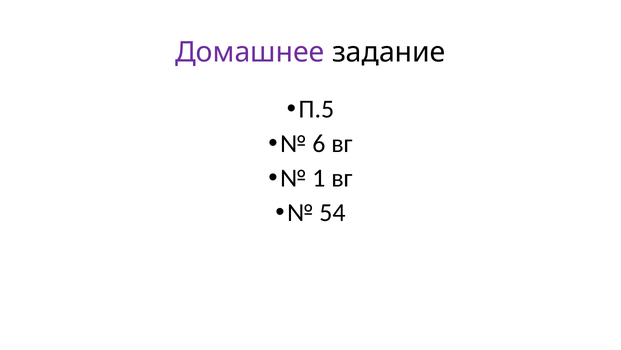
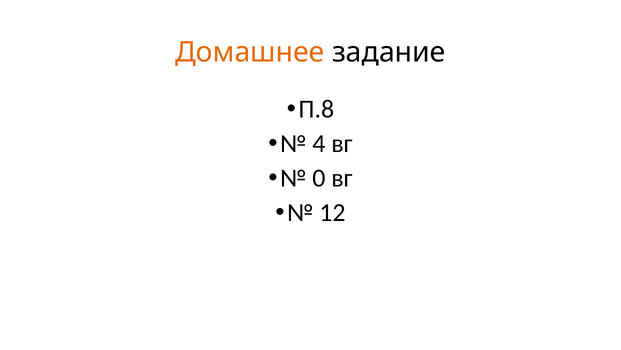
Домашнее colour: purple -> orange
П.5: П.5 -> П.8
6: 6 -> 4
1: 1 -> 0
54: 54 -> 12
